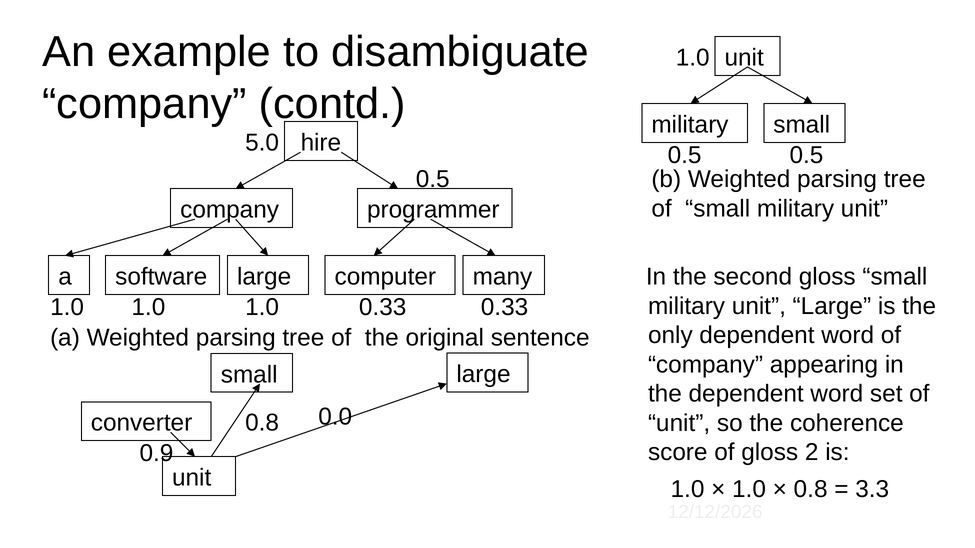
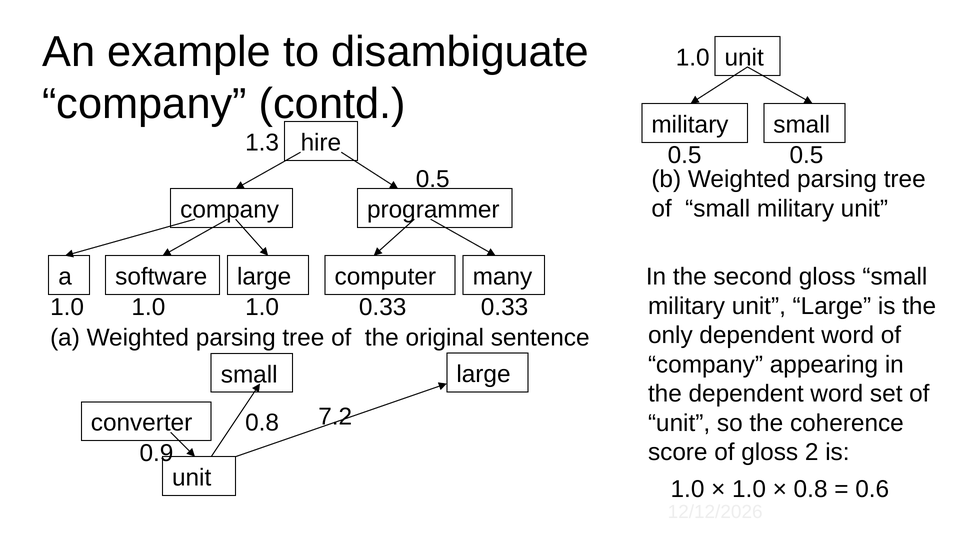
5.0: 5.0 -> 1.3
0.0: 0.0 -> 7.2
3.3: 3.3 -> 0.6
